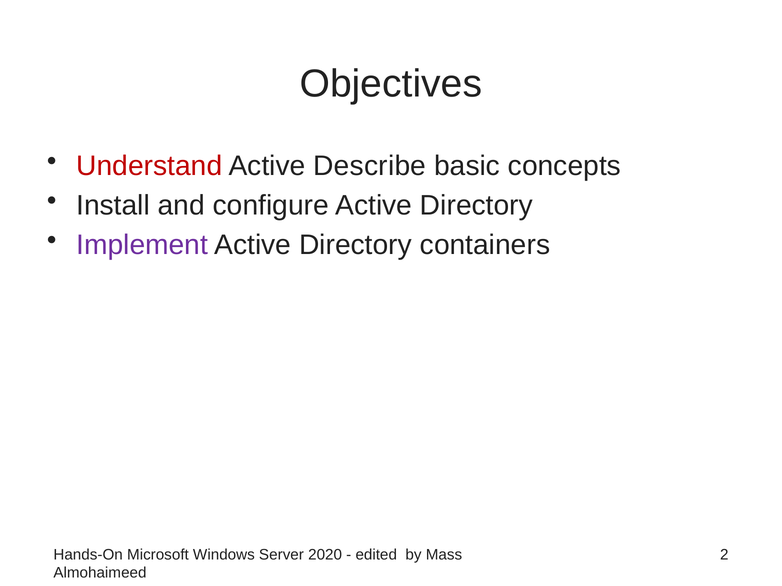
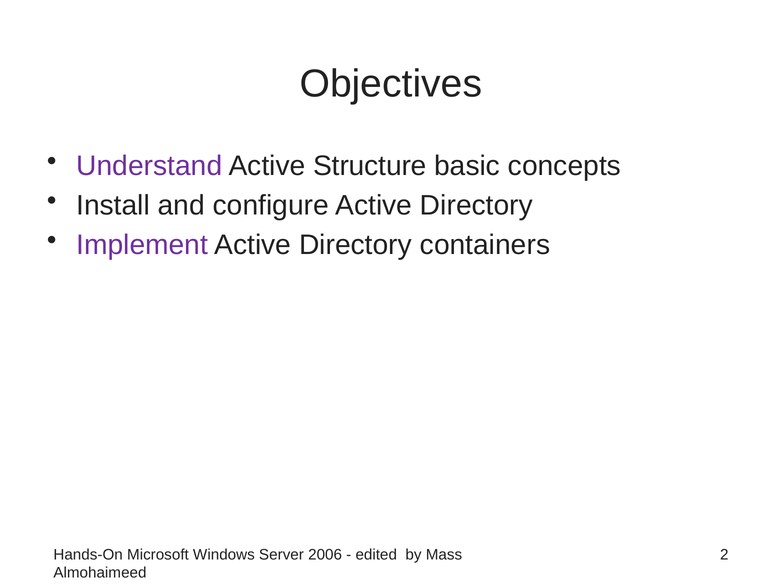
Understand colour: red -> purple
Describe: Describe -> Structure
2020: 2020 -> 2006
